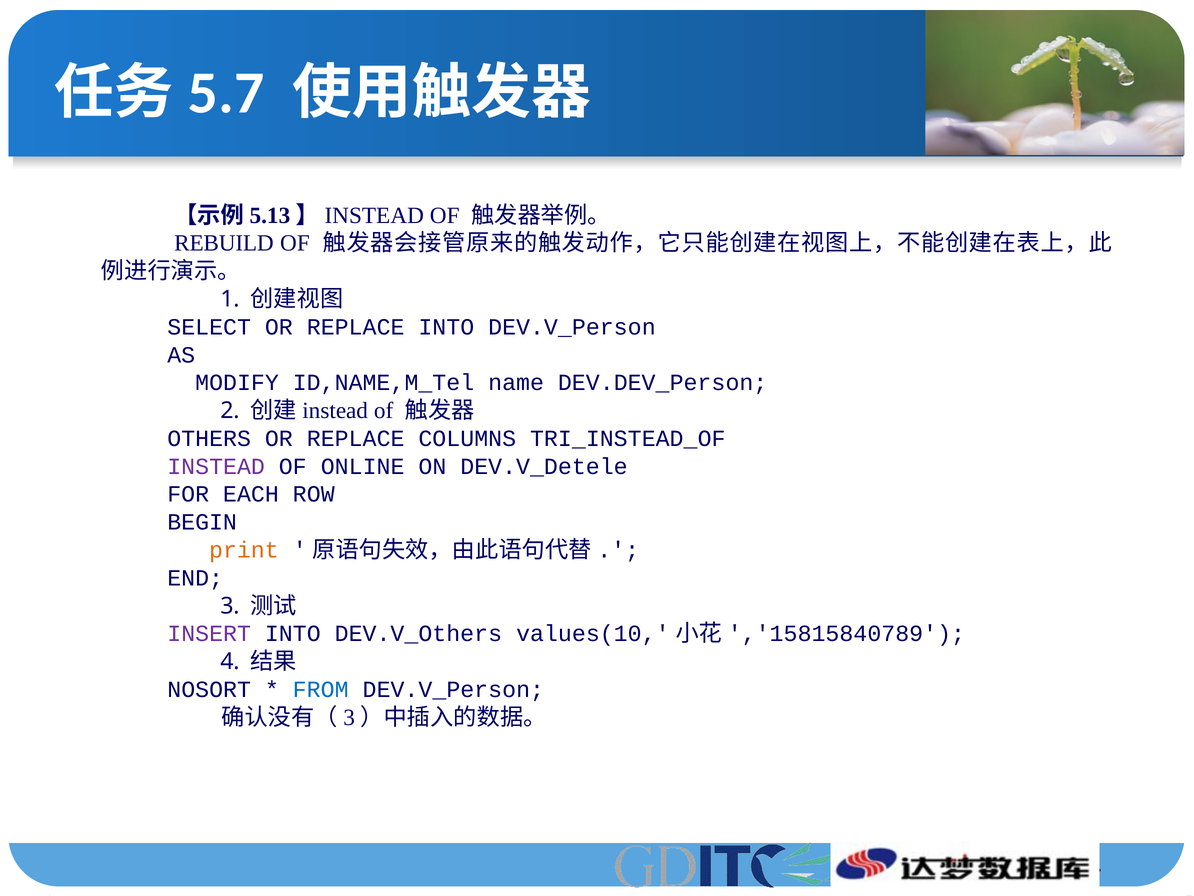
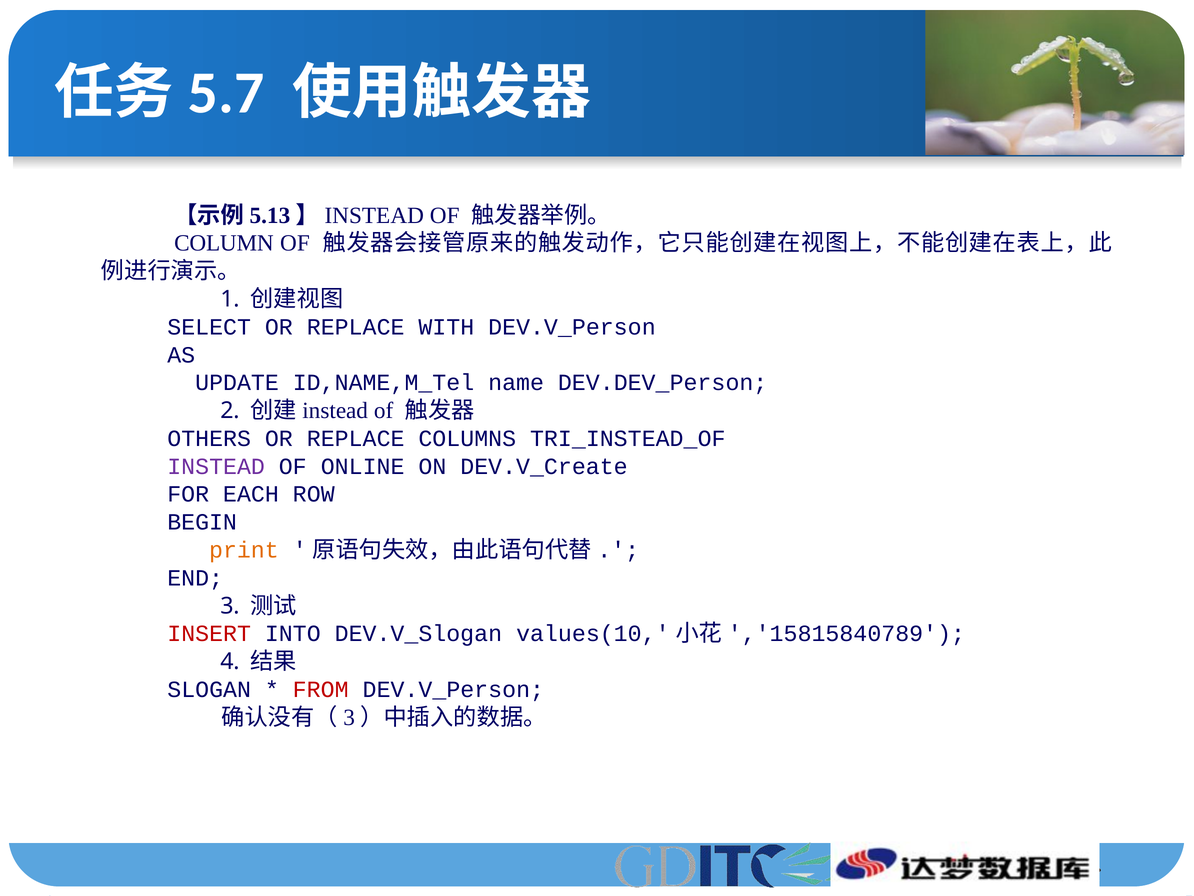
REBUILD: REBUILD -> COLUMN
REPLACE INTO: INTO -> WITH
MODIFY: MODIFY -> UPDATE
DEV.V_Detele: DEV.V_Detele -> DEV.V_Create
INSERT colour: purple -> red
DEV.V_Others: DEV.V_Others -> DEV.V_Slogan
NOSORT: NOSORT -> SLOGAN
FROM colour: blue -> red
